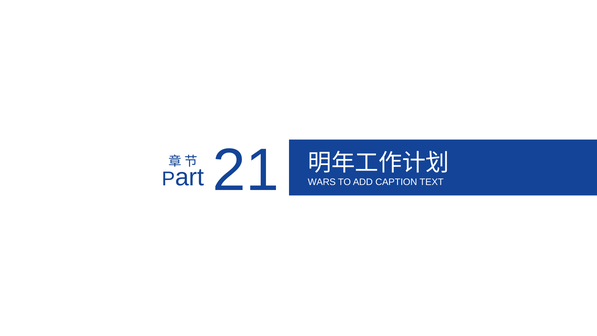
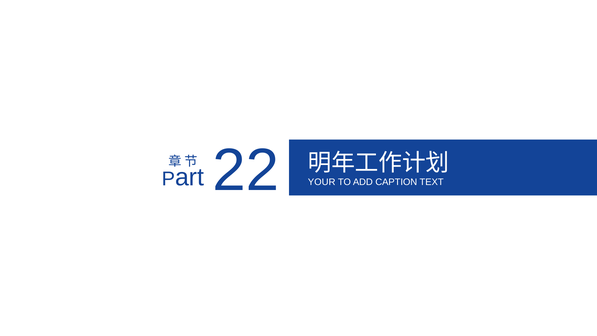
21: 21 -> 22
WARS: WARS -> YOUR
